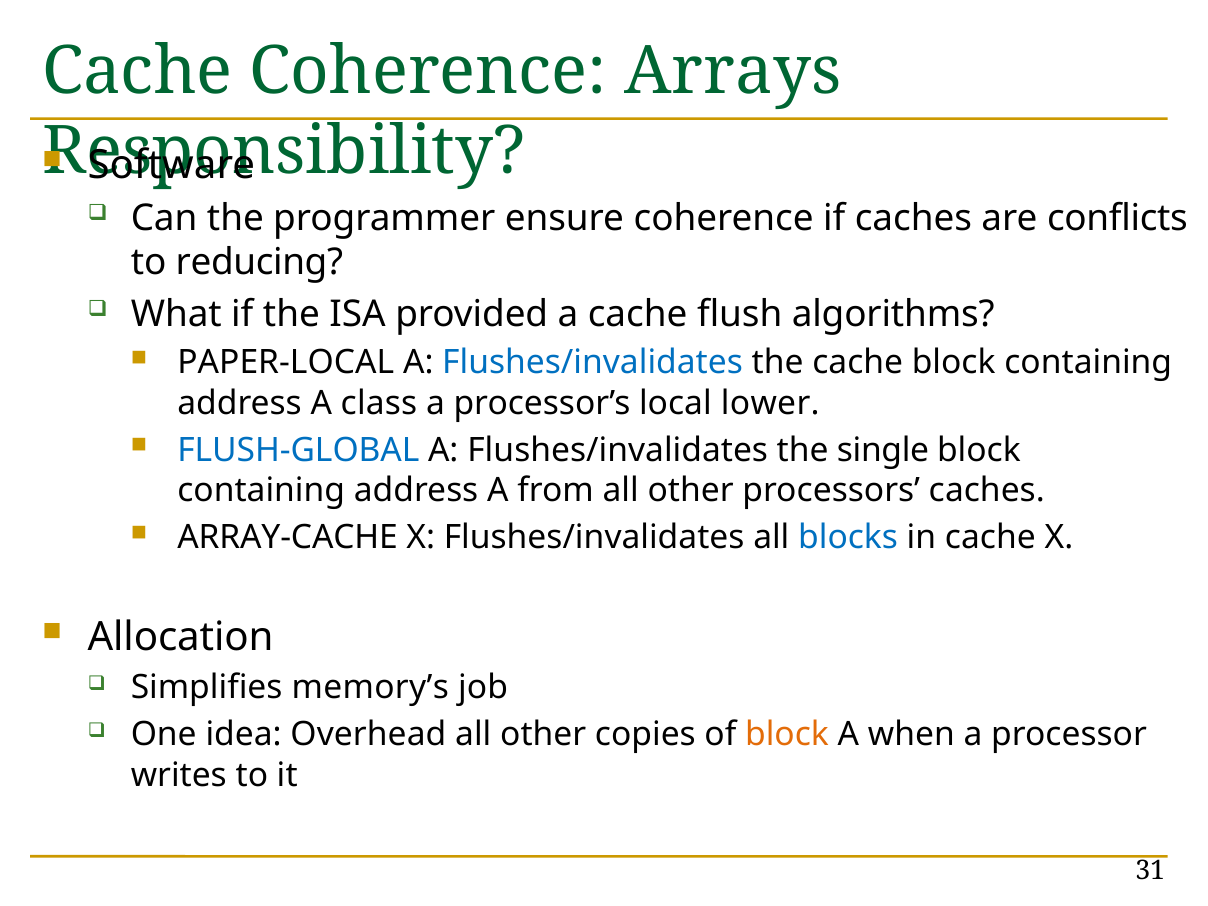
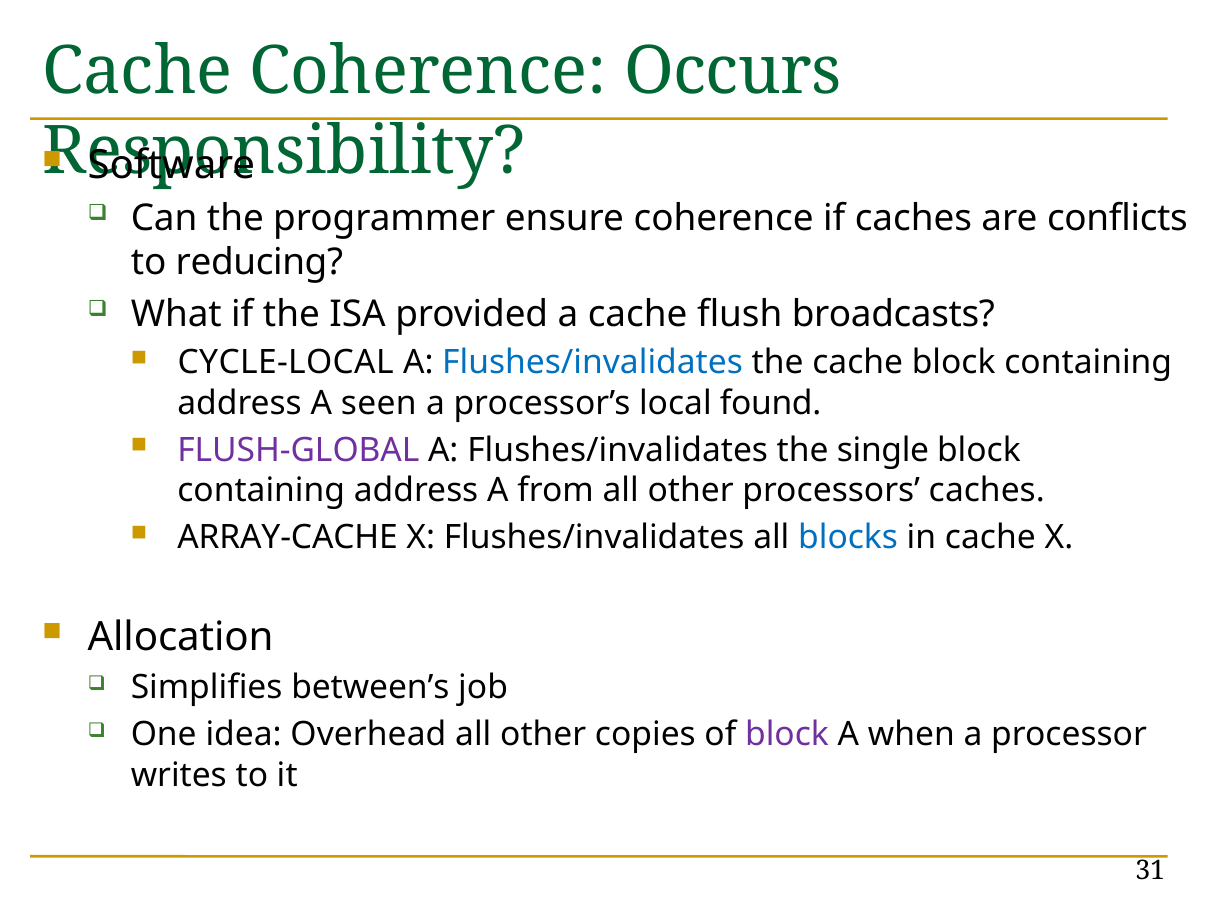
Arrays: Arrays -> Occurs
algorithms: algorithms -> broadcasts
PAPER-LOCAL: PAPER-LOCAL -> CYCLE-LOCAL
class: class -> seen
lower: lower -> found
FLUSH-GLOBAL colour: blue -> purple
memory’s: memory’s -> between’s
block at (787, 735) colour: orange -> purple
